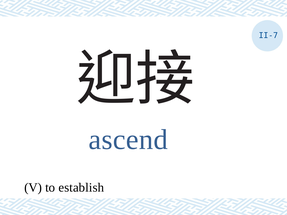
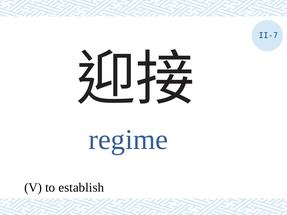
ascend: ascend -> regime
